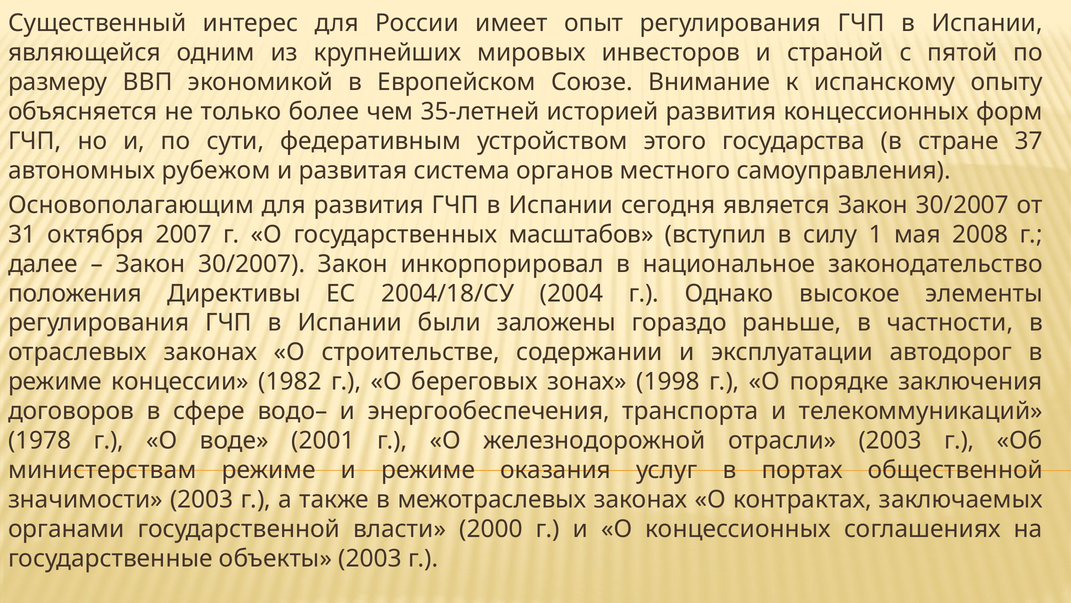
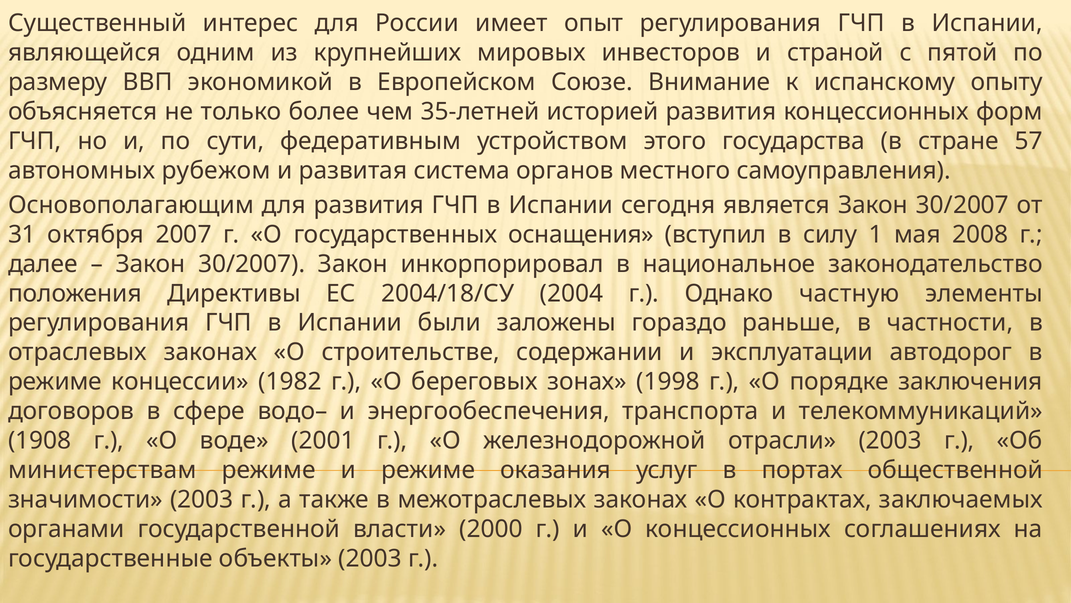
37: 37 -> 57
масштабов: масштабов -> оснащения
высокое: высокое -> частную
1978: 1978 -> 1908
